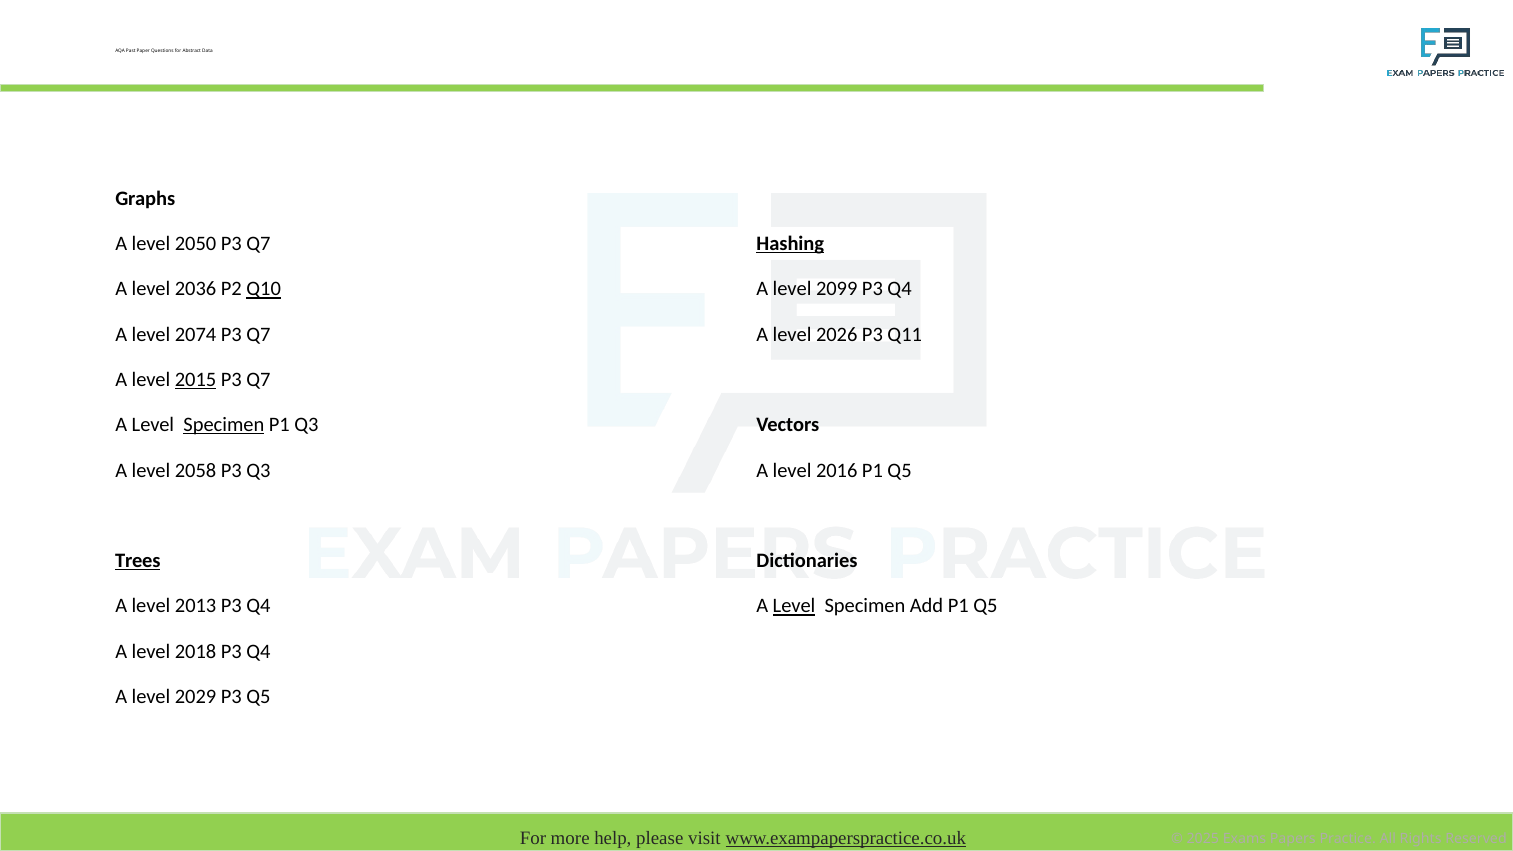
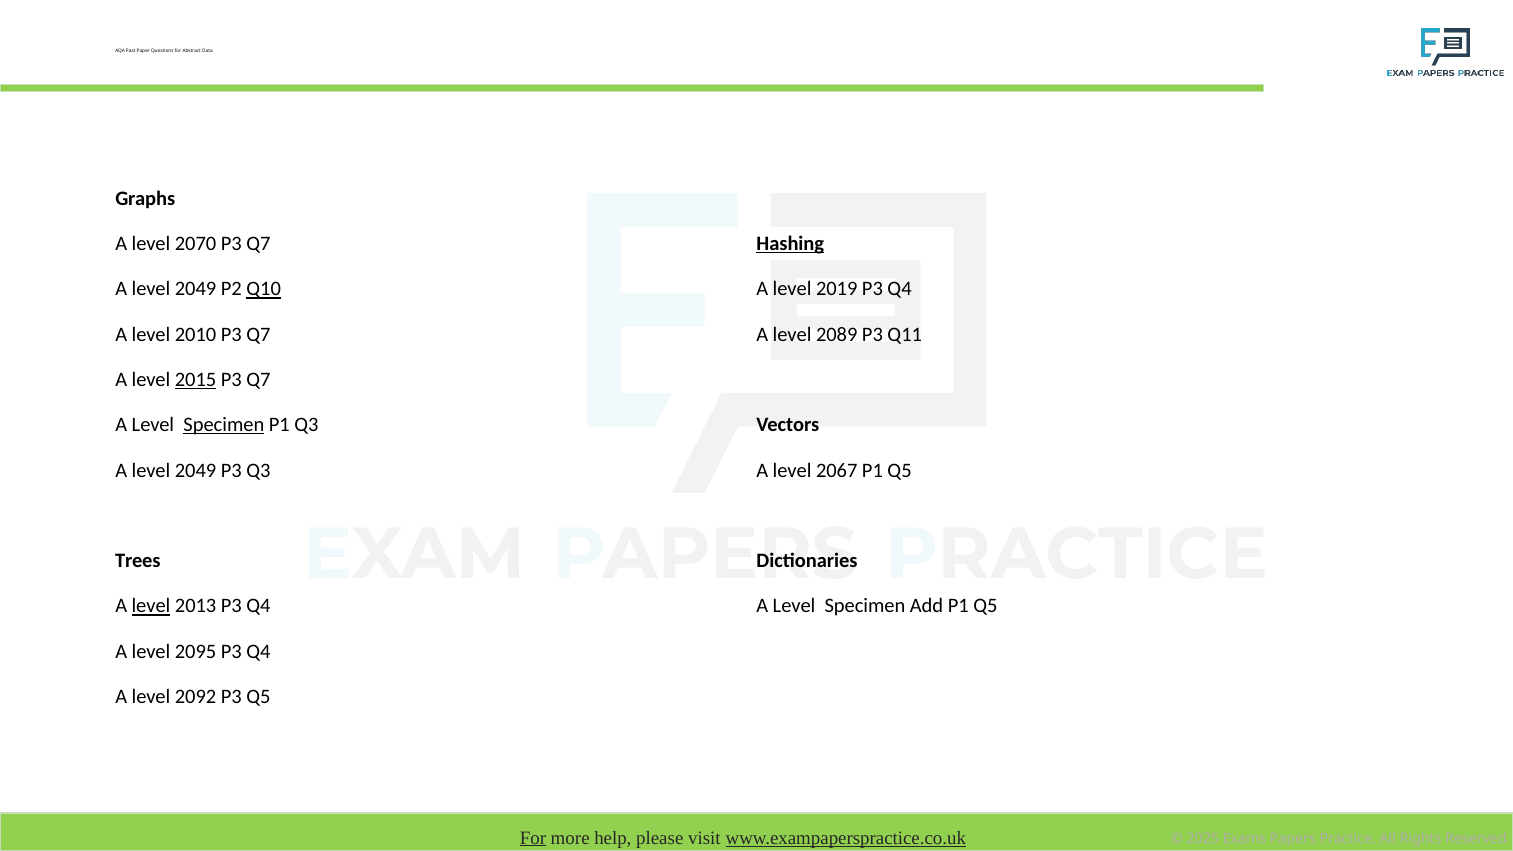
2050: 2050 -> 2070
2036 at (196, 289): 2036 -> 2049
2099: 2099 -> 2019
2074: 2074 -> 2010
2026: 2026 -> 2089
2058 at (196, 470): 2058 -> 2049
2016: 2016 -> 2067
Trees underline: present -> none
level at (151, 606) underline: none -> present
Level at (794, 606) underline: present -> none
2018: 2018 -> 2095
2029: 2029 -> 2092
For at (533, 838) underline: none -> present
